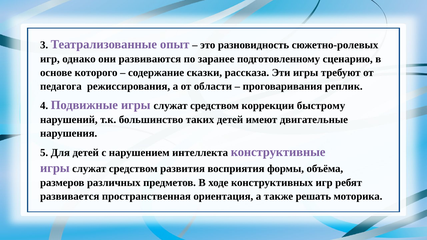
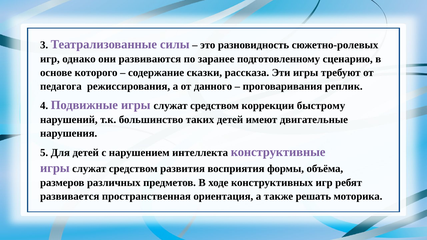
опыт: опыт -> силы
области: области -> данного
